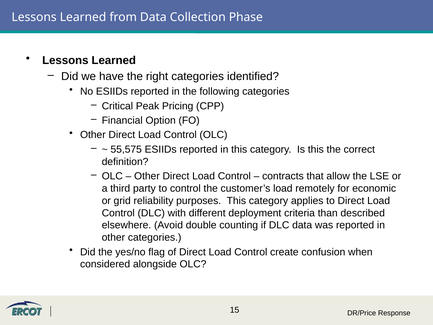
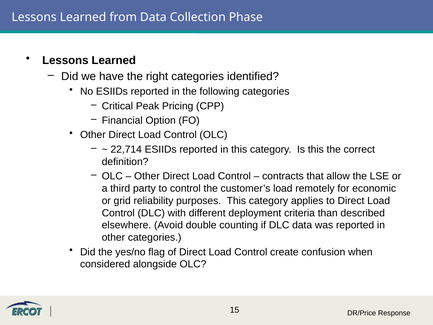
55,575: 55,575 -> 22,714
